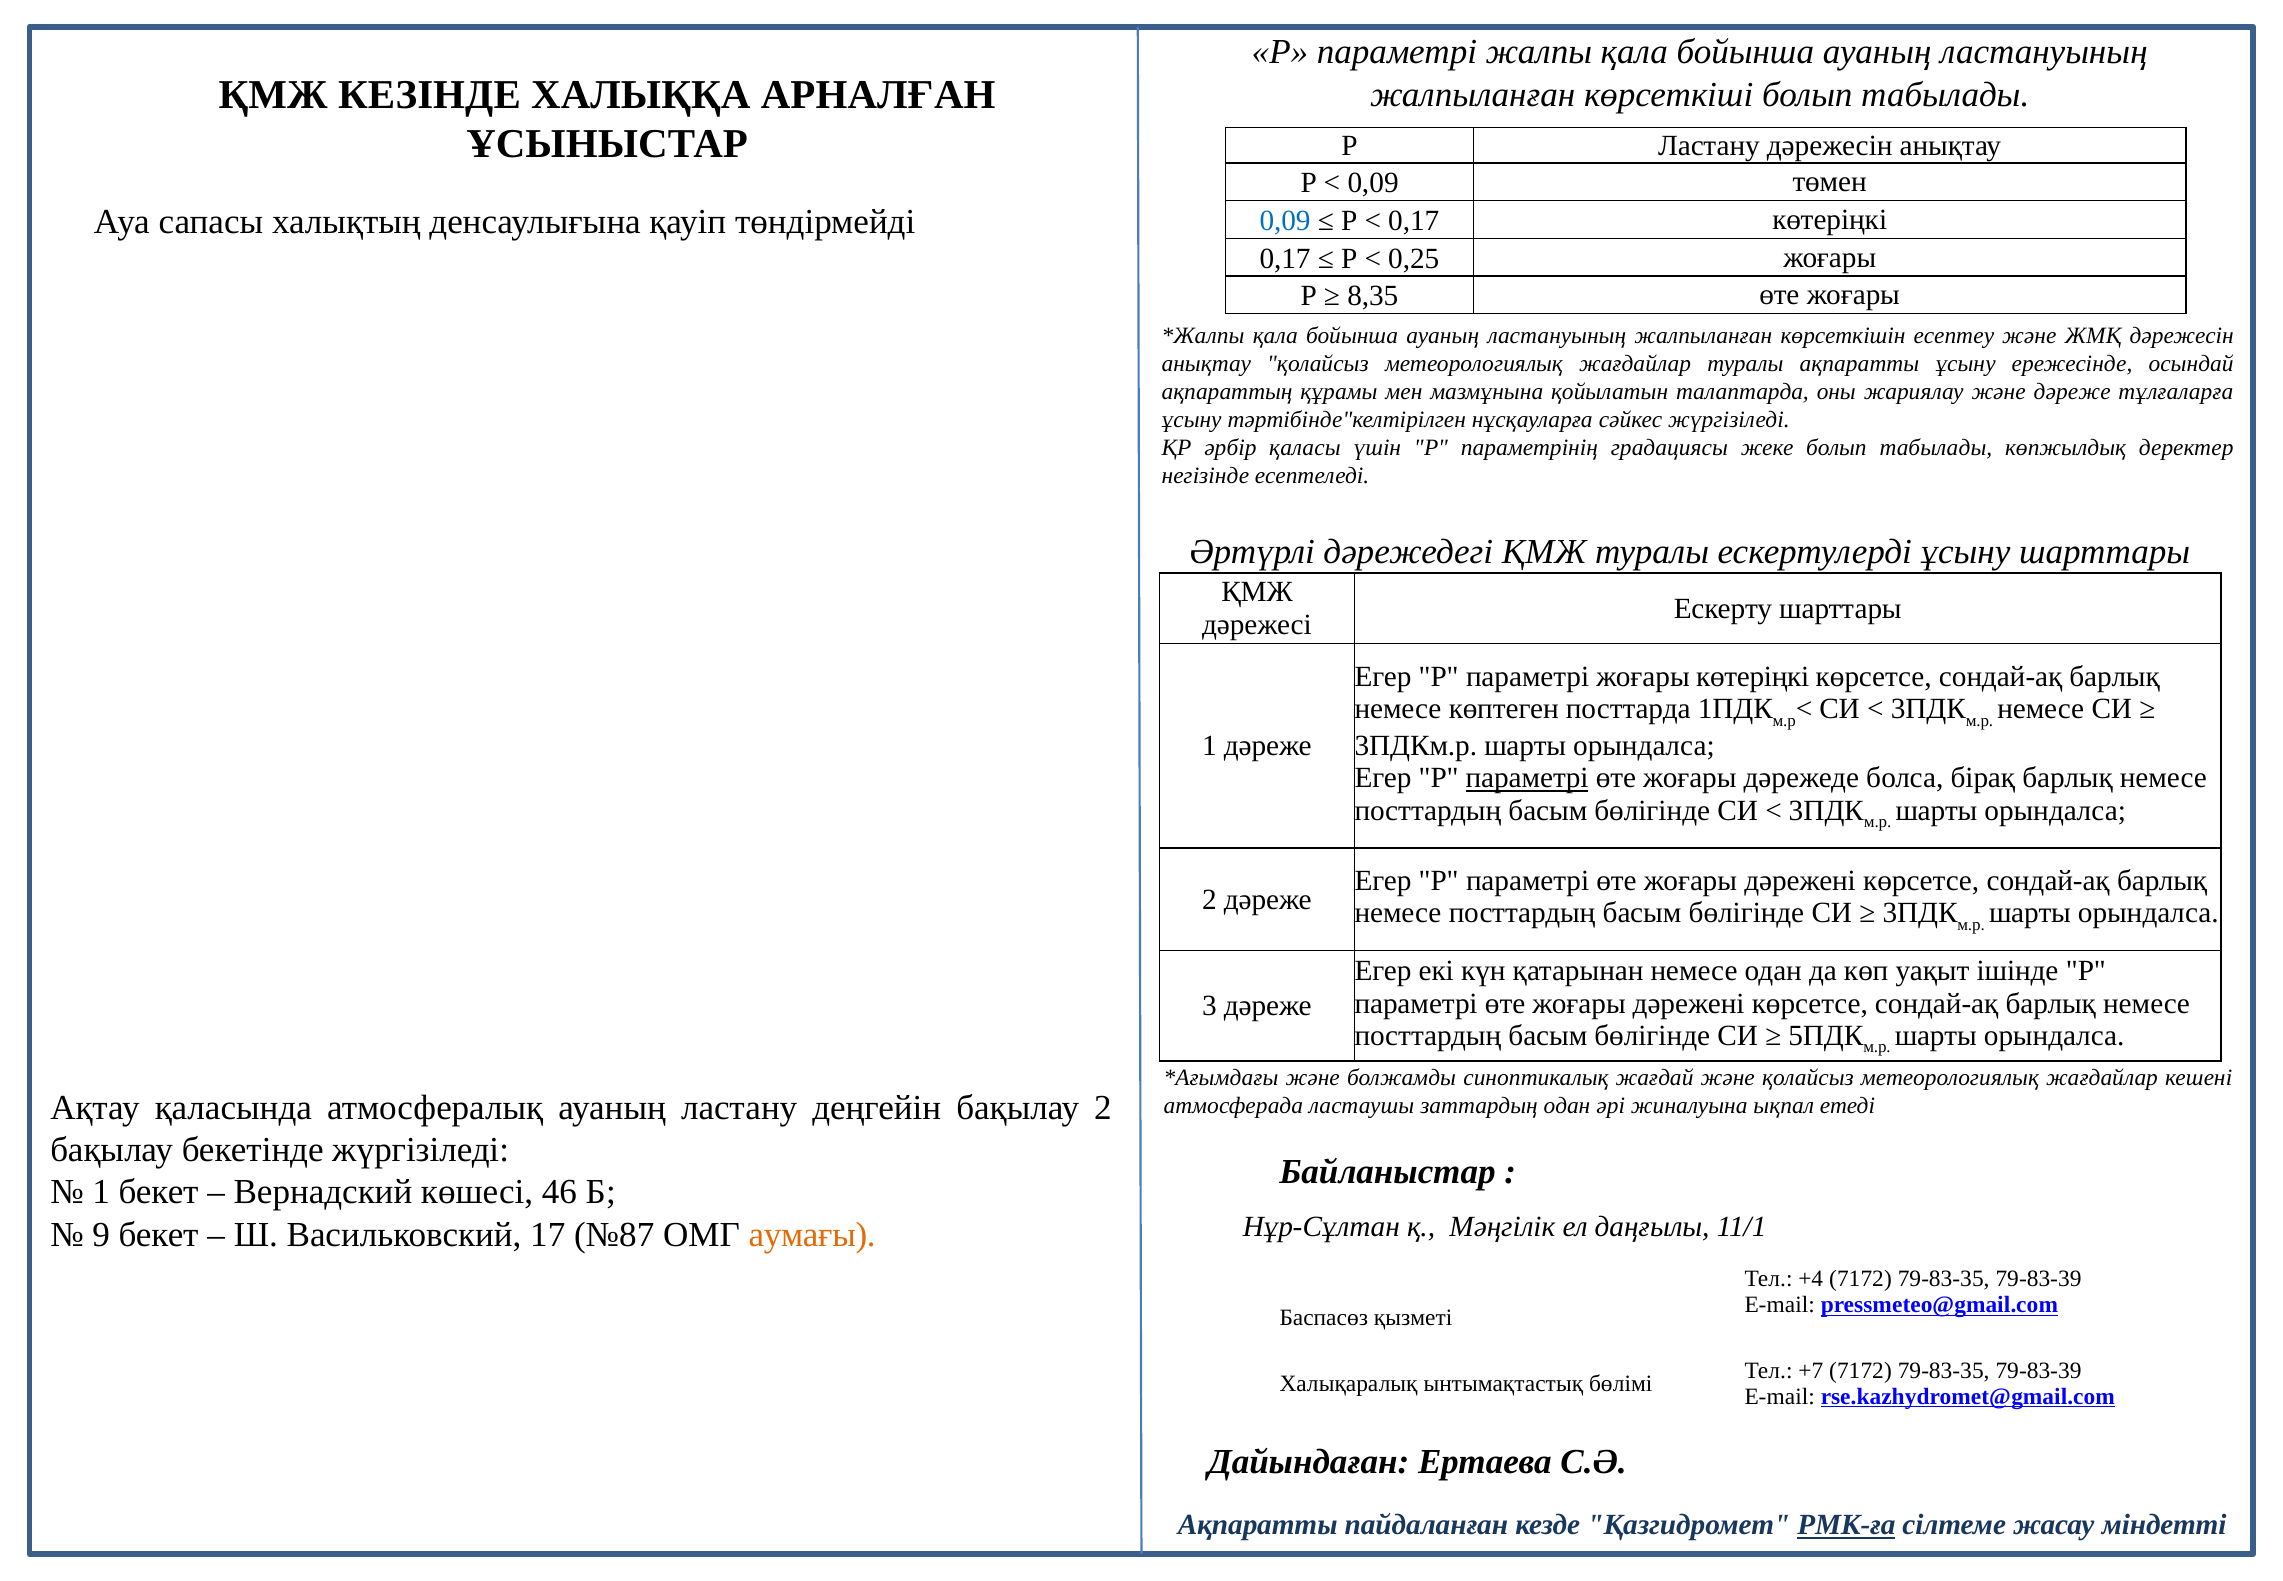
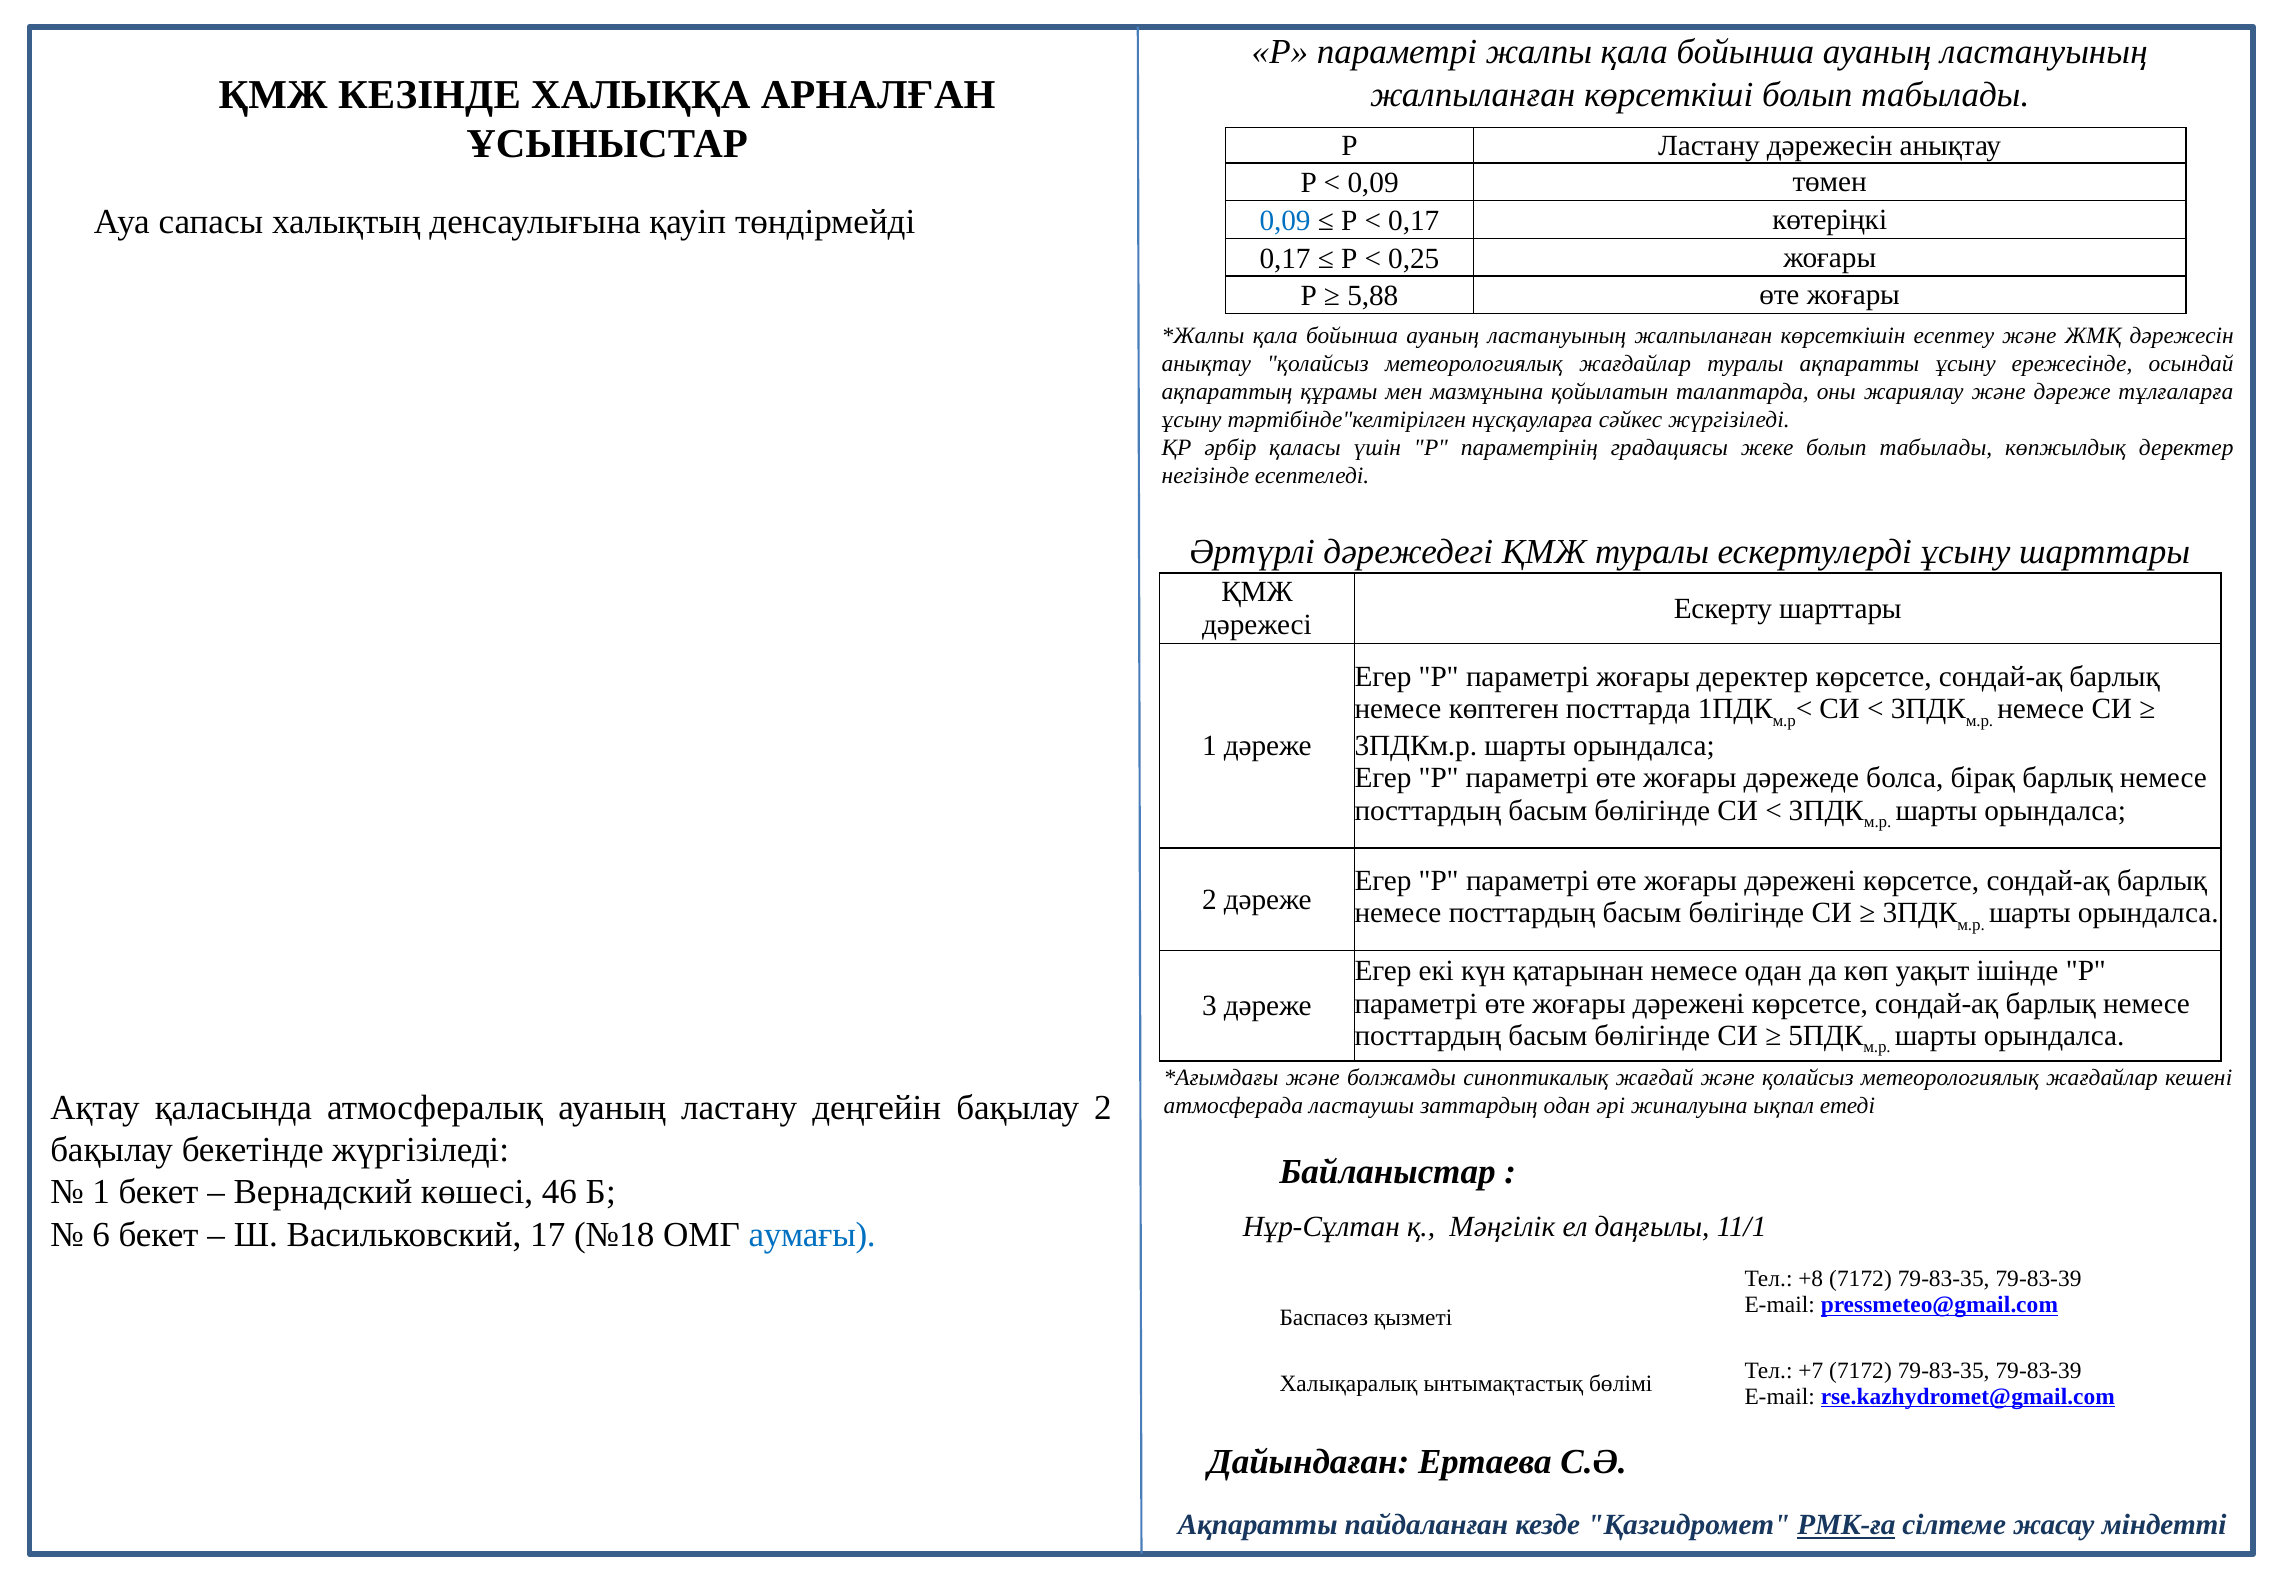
8,35: 8,35 -> 5,88
жоғары көтеріңкі: көтеріңкі -> деректер
параметрі at (1527, 778) underline: present -> none
9: 9 -> 6
№87: №87 -> №18
аумағы colour: orange -> blue
+4: +4 -> +8
